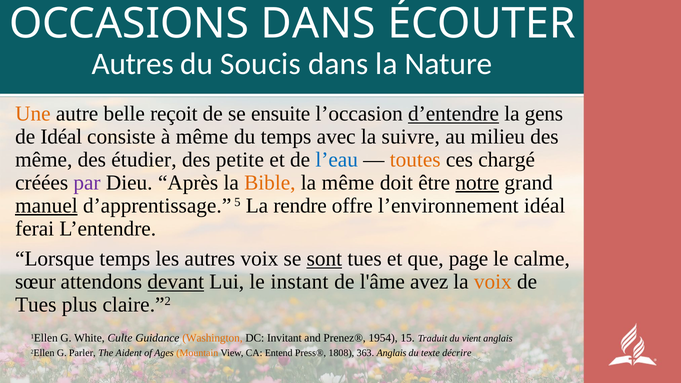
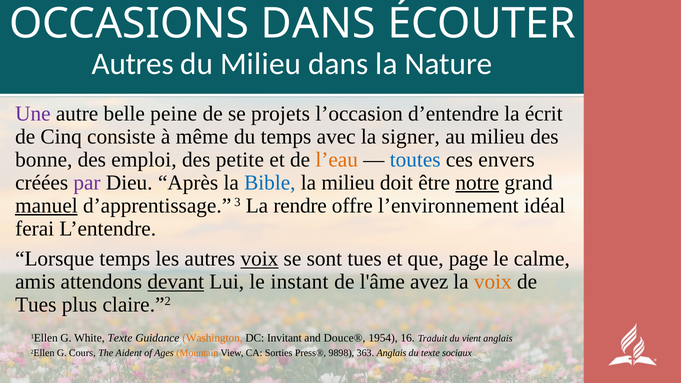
du Soucis: Soucis -> Milieu
Une colour: orange -> purple
reçoit: reçoit -> peine
ensuite: ensuite -> projets
d’entendre underline: present -> none
gens: gens -> écrit
de Idéal: Idéal -> Cinq
suivre: suivre -> signer
même at (44, 160): même -> bonne
étudier: étudier -> emploi
l’eau colour: blue -> orange
toutes colour: orange -> blue
chargé: chargé -> envers
Bible colour: orange -> blue
la même: même -> milieu
5: 5 -> 3
voix at (259, 259) underline: none -> present
sont underline: present -> none
sœur: sœur -> amis
White Culte: Culte -> Texte
Prenez®: Prenez® -> Douce®
15: 15 -> 16
Parler: Parler -> Cours
Entend: Entend -> Sorties
1808: 1808 -> 9898
décrire: décrire -> sociaux
